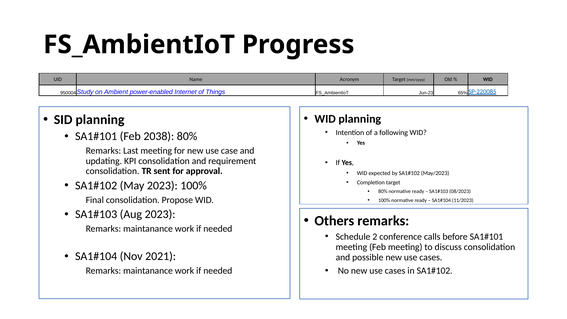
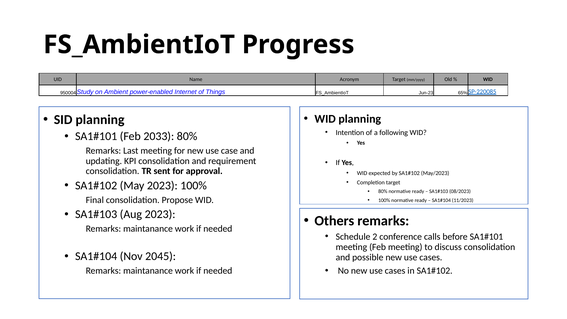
2038: 2038 -> 2033
2021: 2021 -> 2045
